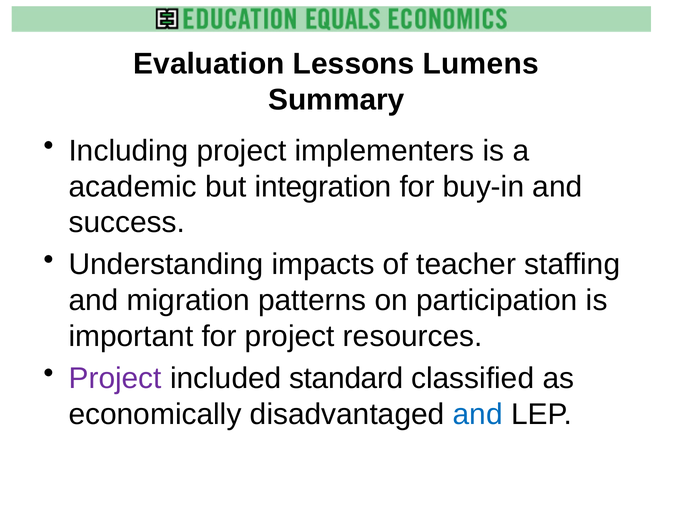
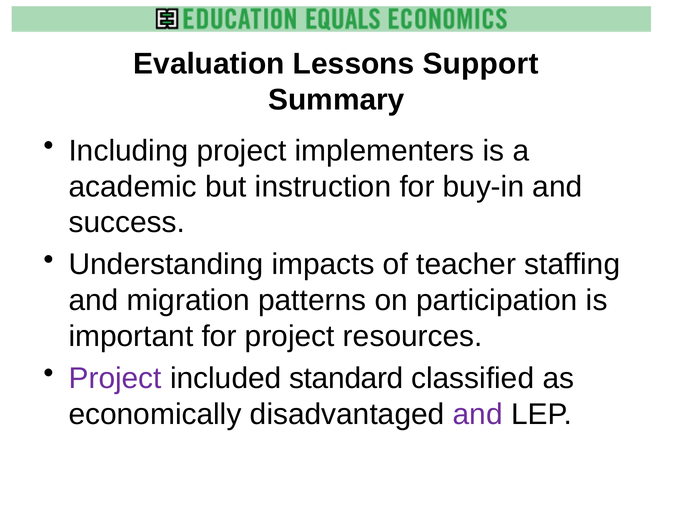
Lumens: Lumens -> Support
integration: integration -> instruction
and at (478, 414) colour: blue -> purple
